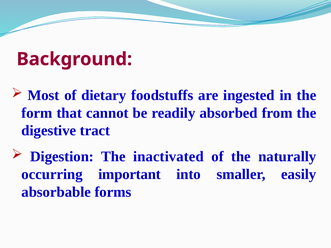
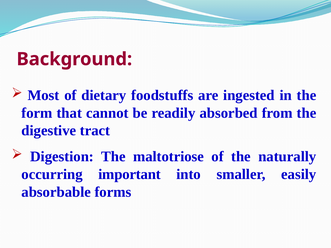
inactivated: inactivated -> maltotriose
